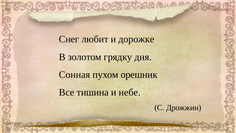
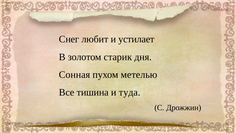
дорожке: дорожке -> устилает
грядку: грядку -> старик
орешник: орешник -> метелью
небе: небе -> туда
